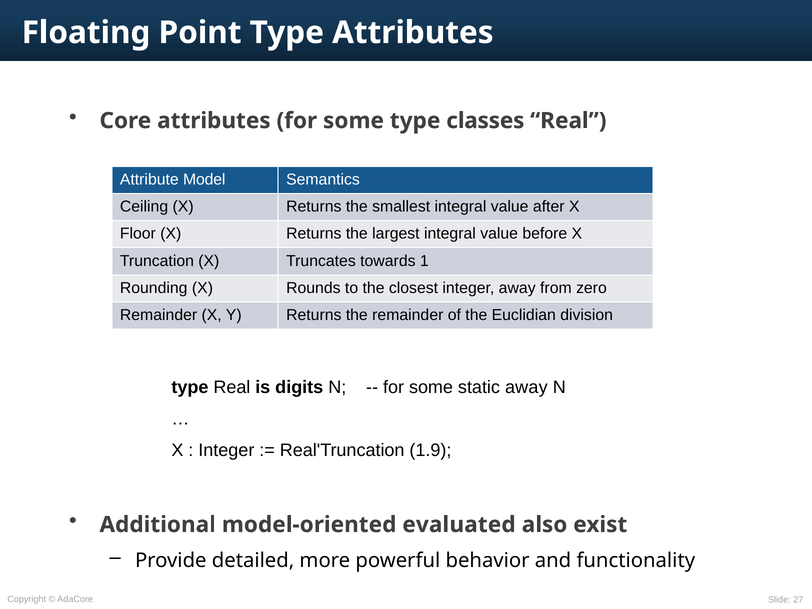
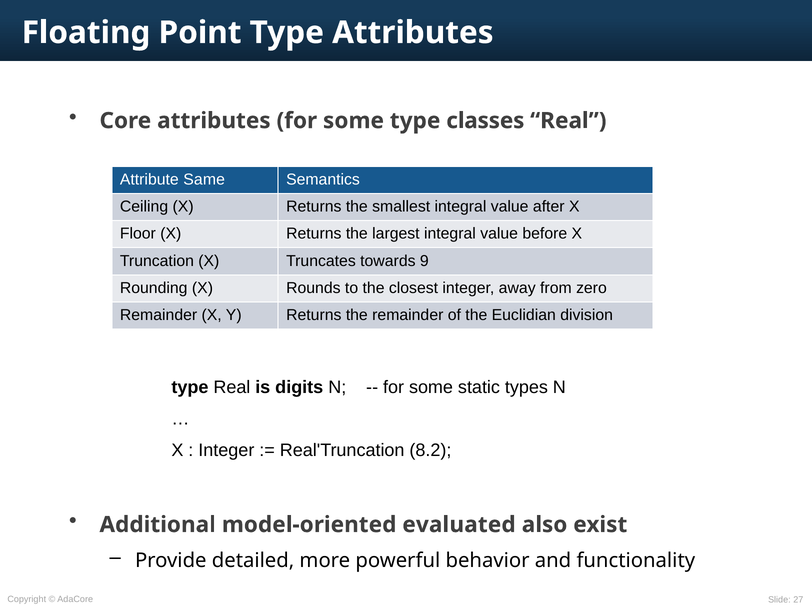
Model: Model -> Same
1: 1 -> 9
static away: away -> types
1.9: 1.9 -> 8.2
